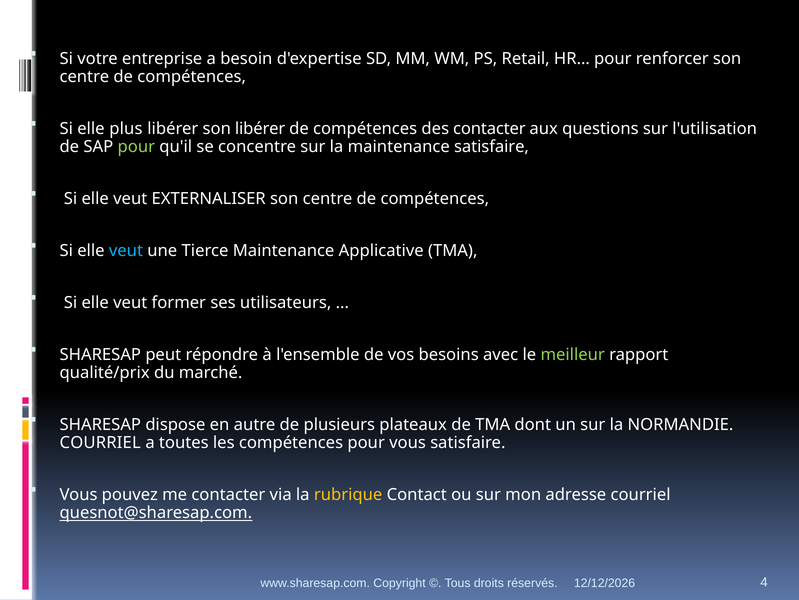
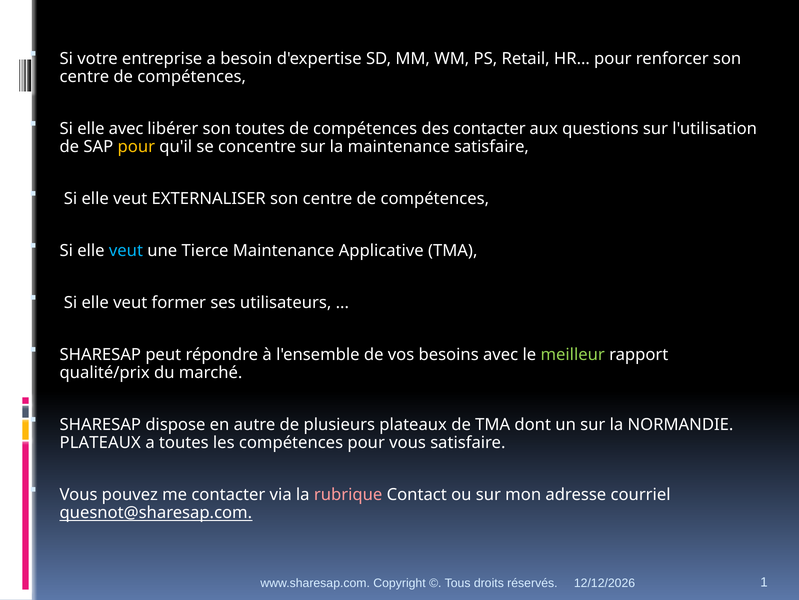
elle plus: plus -> avec
son libérer: libérer -> toutes
pour at (136, 147) colour: light green -> yellow
COURRIEL at (100, 442): COURRIEL -> PLATEAUX
rubrique colour: yellow -> pink
4: 4 -> 1
